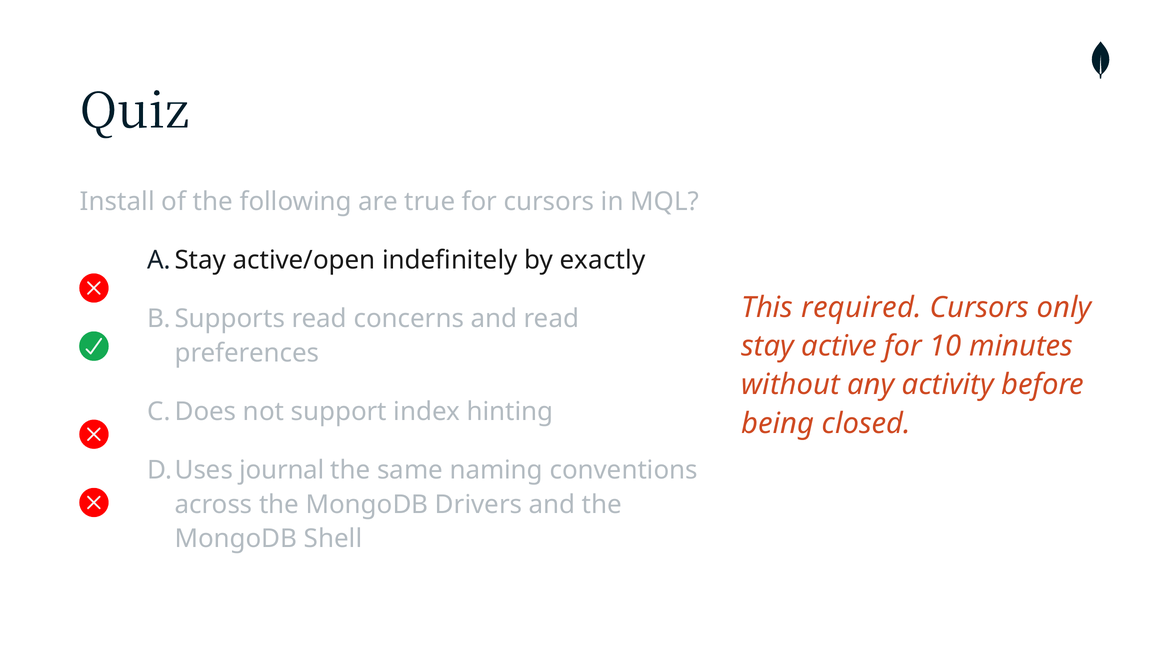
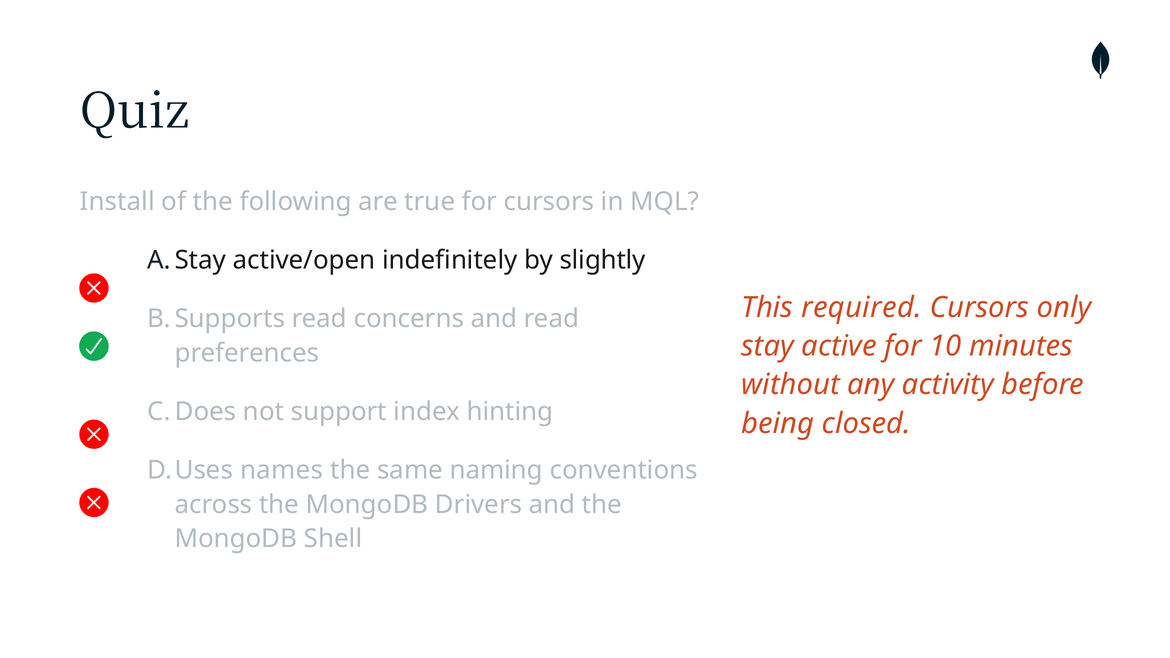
exactly: exactly -> slightly
journal: journal -> names
